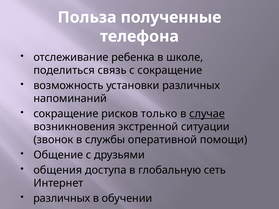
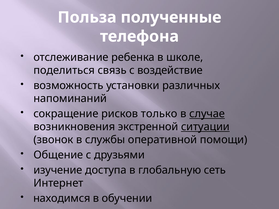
с сокращение: сокращение -> воздействие
ситуации underline: none -> present
общения: общения -> изучение
различных at (62, 199): различных -> находимся
